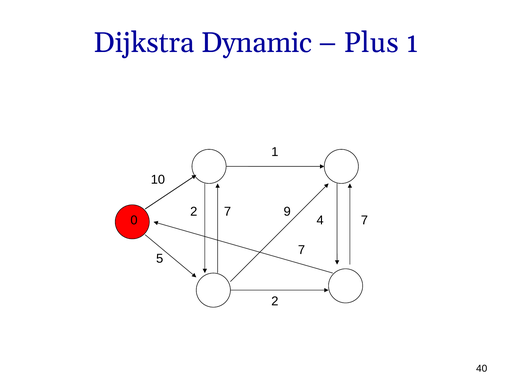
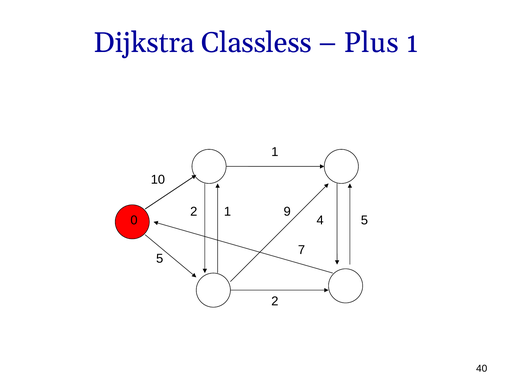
Dynamic: Dynamic -> Classless
7 at (227, 212): 7 -> 1
4 7: 7 -> 5
